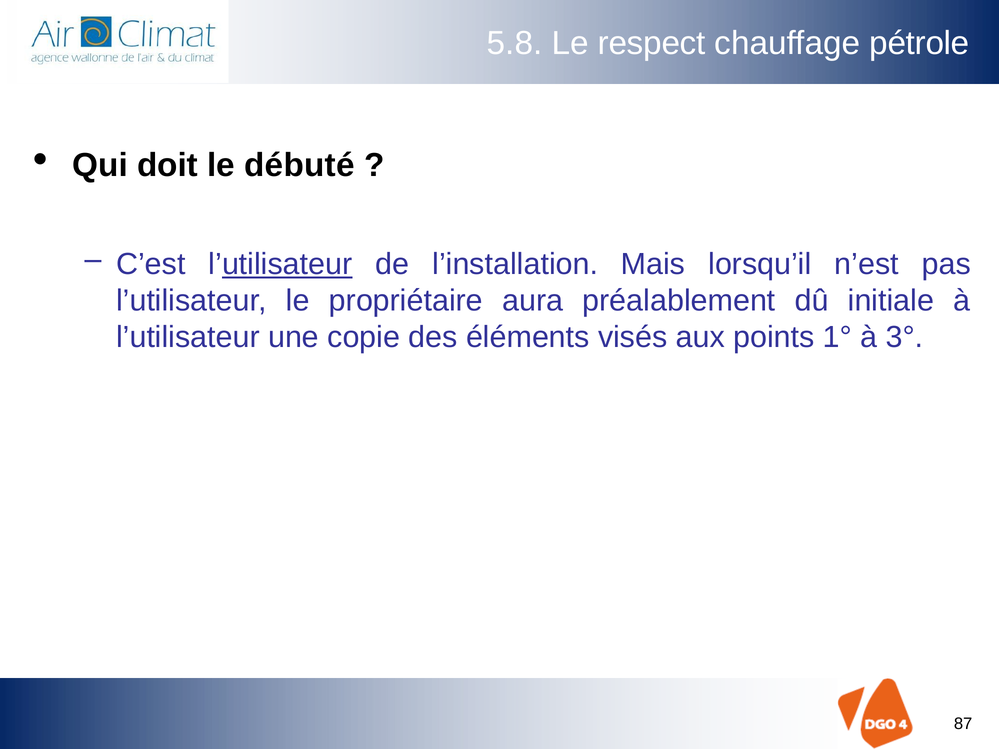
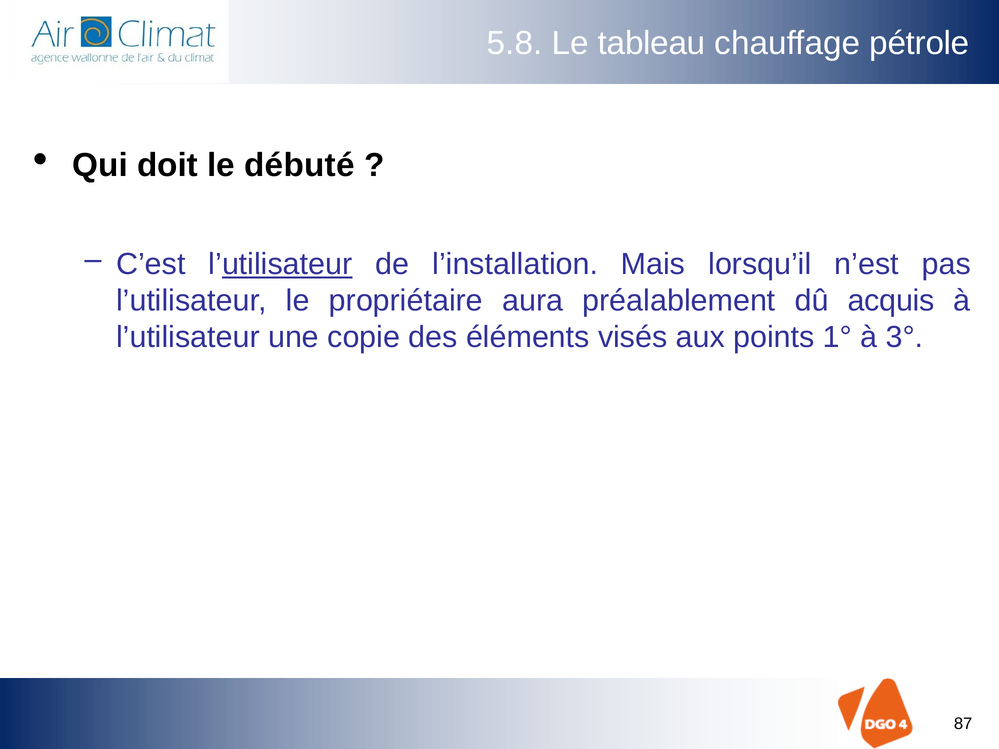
respect: respect -> tableau
initiale: initiale -> acquis
